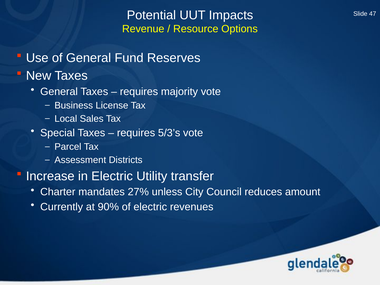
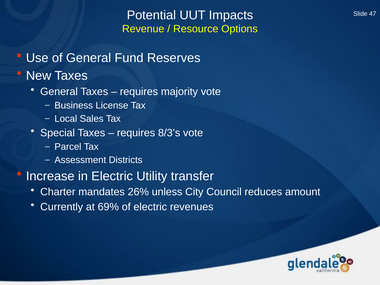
5/3’s: 5/3’s -> 8/3’s
27%: 27% -> 26%
90%: 90% -> 69%
